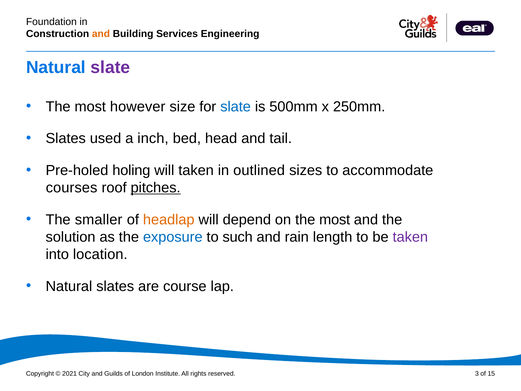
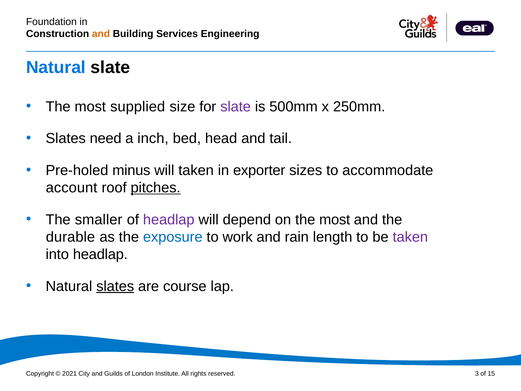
slate at (110, 68) colour: purple -> black
however: however -> supplied
slate at (236, 107) colour: blue -> purple
used: used -> need
holing: holing -> minus
outlined: outlined -> exporter
courses: courses -> account
headlap at (169, 220) colour: orange -> purple
solution: solution -> durable
such: such -> work
into location: location -> headlap
slates at (115, 286) underline: none -> present
